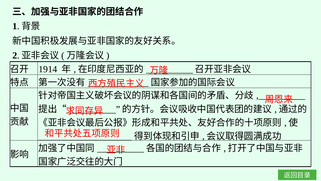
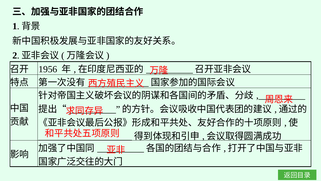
1914: 1914 -> 1956
